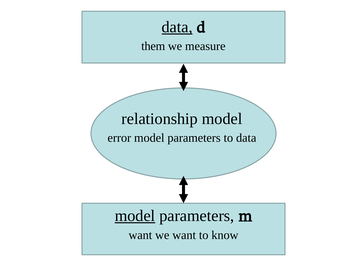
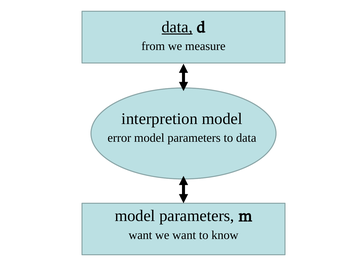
them: them -> from
relationship: relationship -> interpretion
model at (135, 216) underline: present -> none
